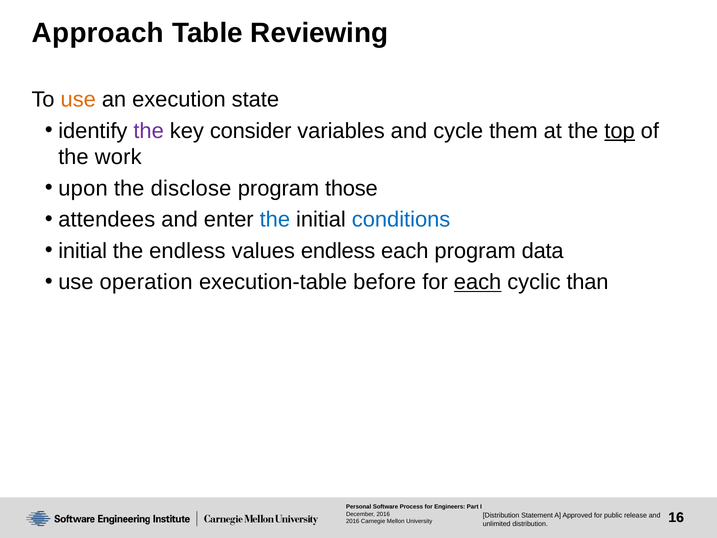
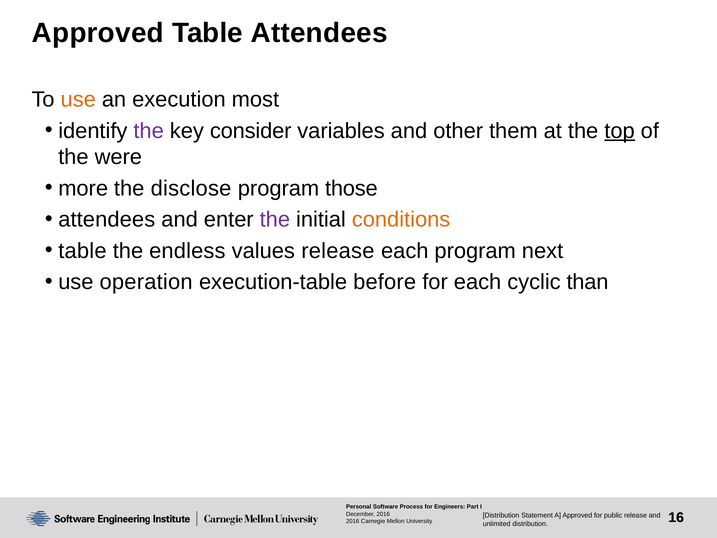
Approach at (98, 33): Approach -> Approved
Table Reviewing: Reviewing -> Attendees
state: state -> most
cycle: cycle -> other
work: work -> were
upon: upon -> more
the at (275, 220) colour: blue -> purple
conditions colour: blue -> orange
initial at (83, 251): initial -> table
values endless: endless -> release
data: data -> next
each at (478, 282) underline: present -> none
